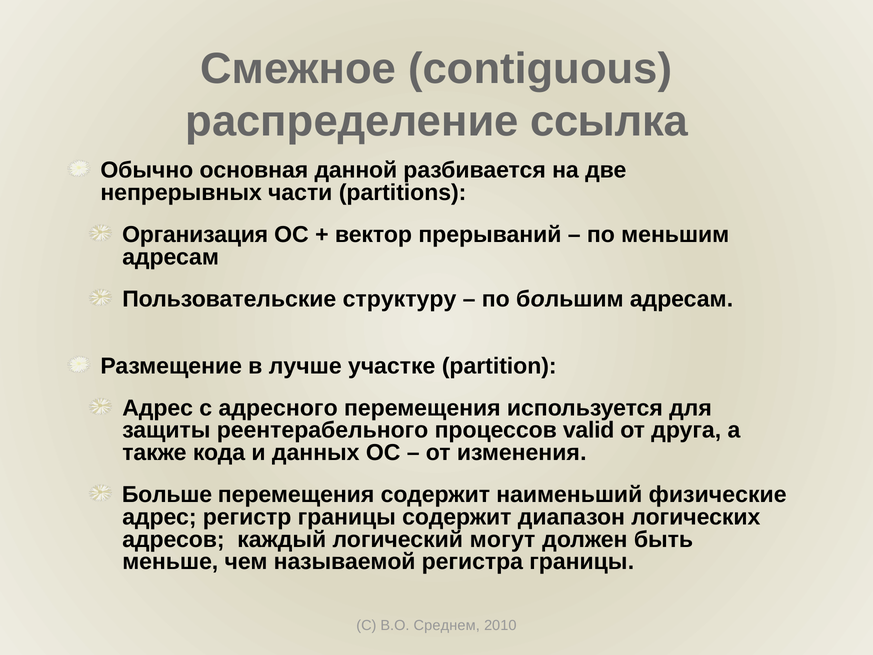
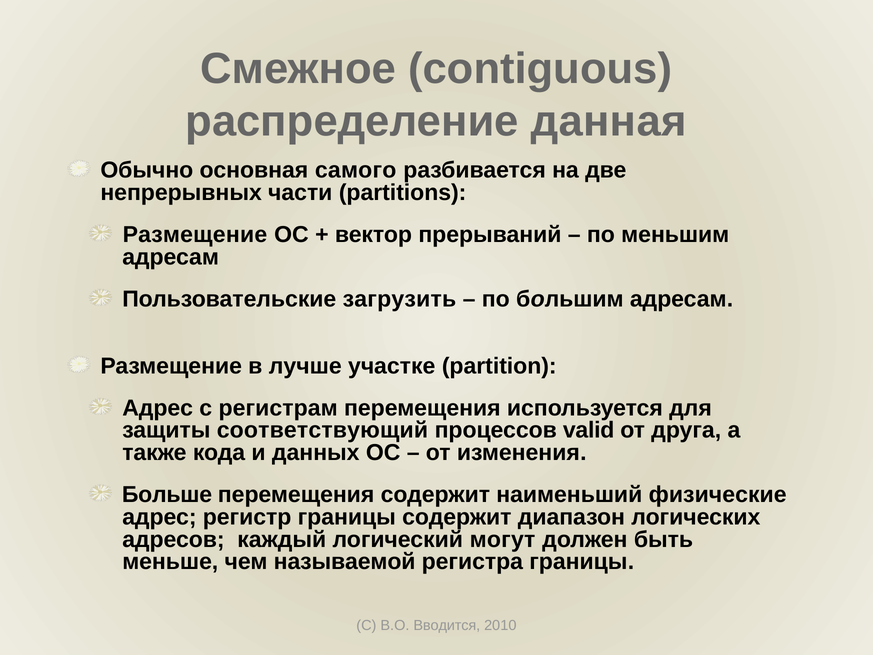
ссылка: ссылка -> данная
данной: данной -> самого
Организация at (195, 235): Организация -> Размещение
структуру: структуру -> загрузить
адресного: адресного -> регистрам
реентерабельного: реентерабельного -> соответствующий
Среднем: Среднем -> Вводится
